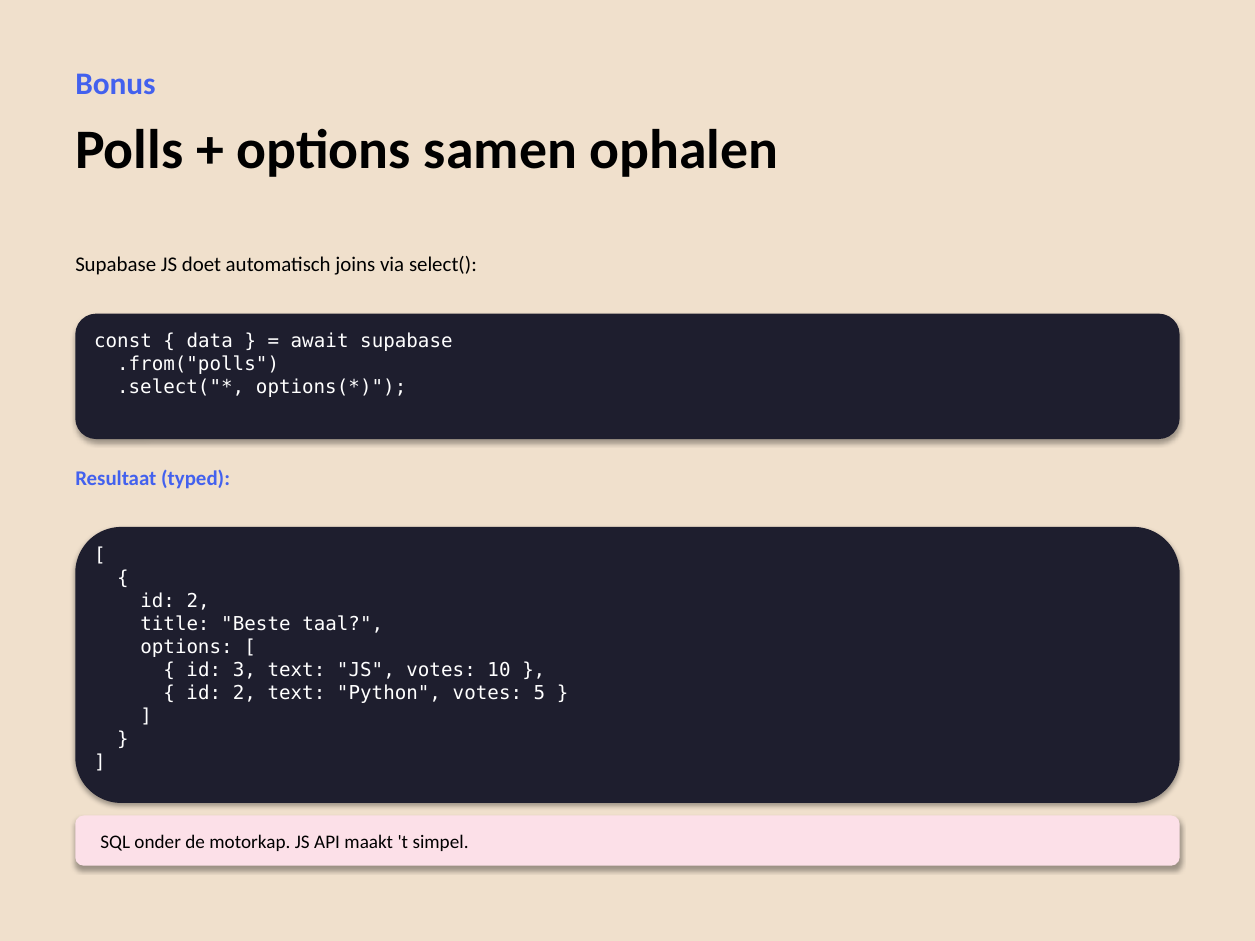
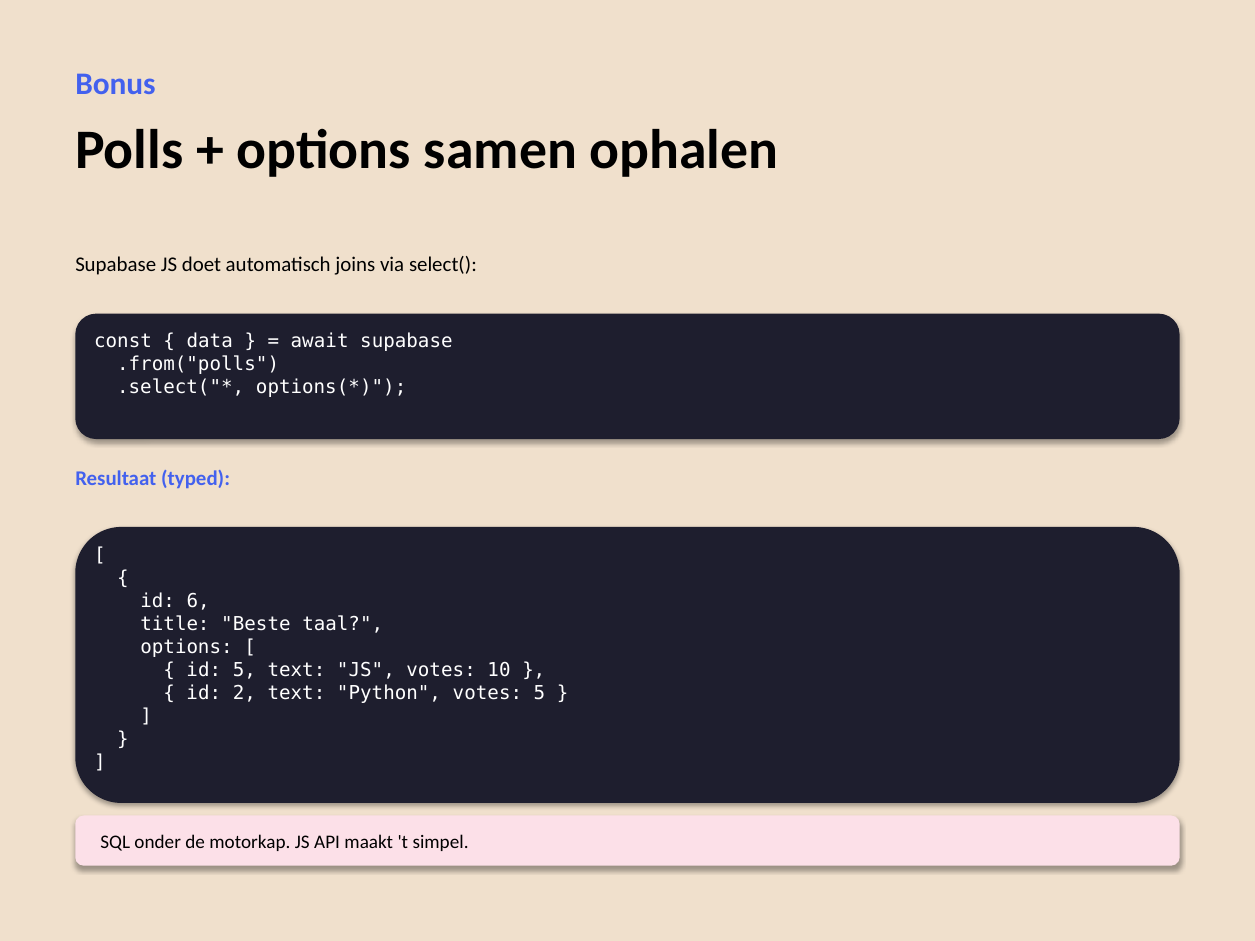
2 at (198, 601): 2 -> 6
id 3: 3 -> 5
